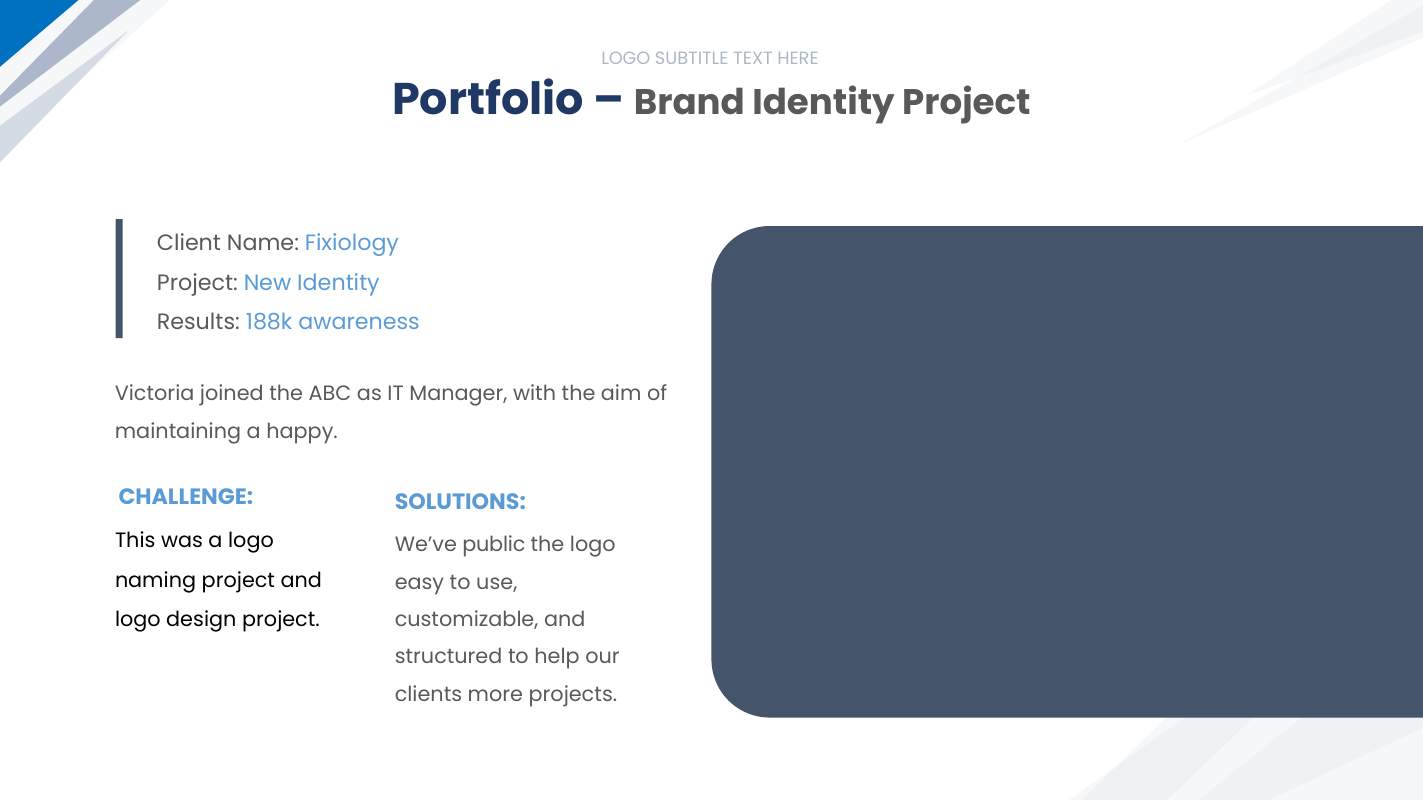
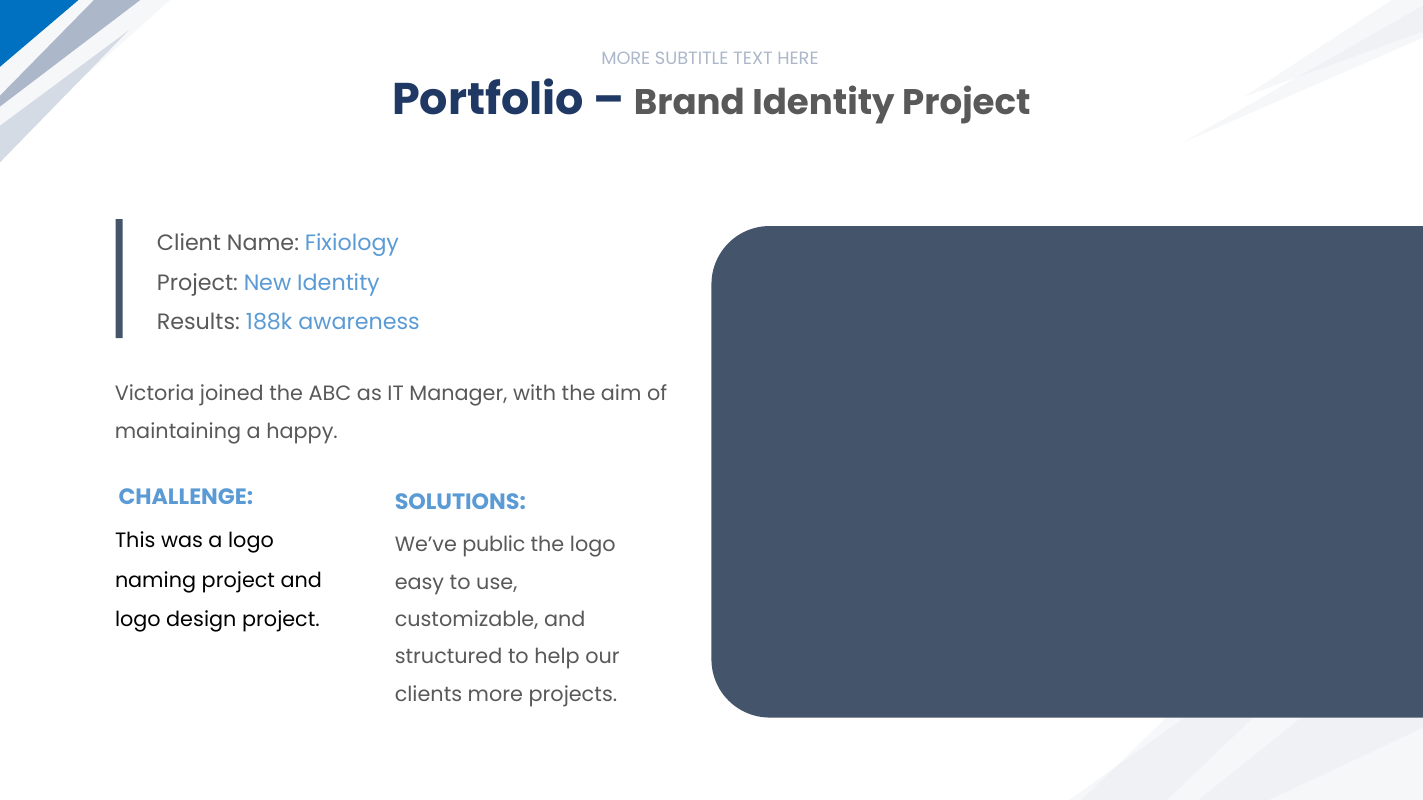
LOGO at (626, 58): LOGO -> MORE
